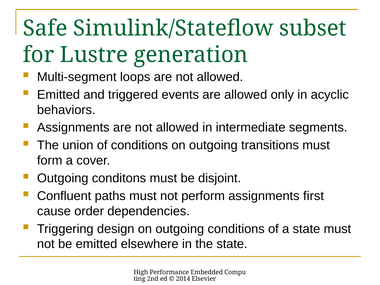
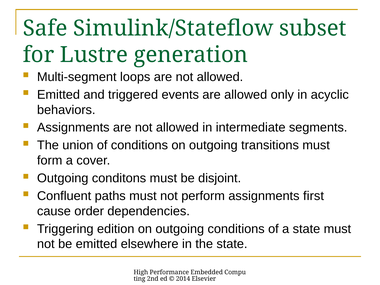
design: design -> edition
